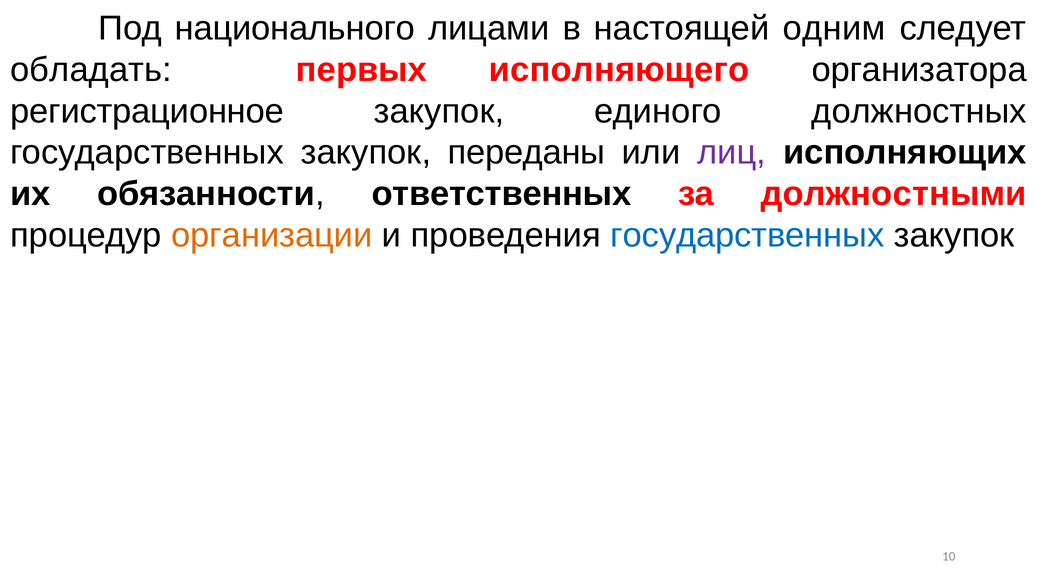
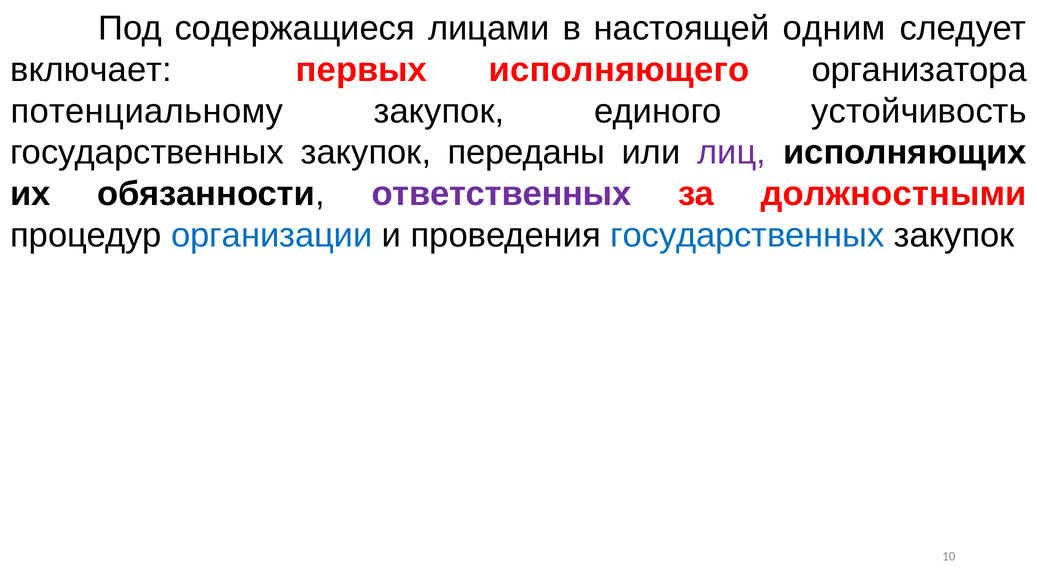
национального: национального -> содержащиеся
обладать: обладать -> включает
регистрационное: регистрационное -> потенциальному
должностных: должностных -> устойчивость
ответственных colour: black -> purple
организации colour: orange -> blue
